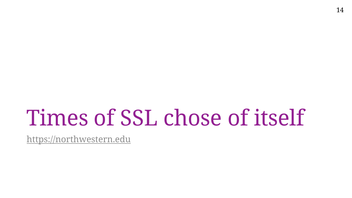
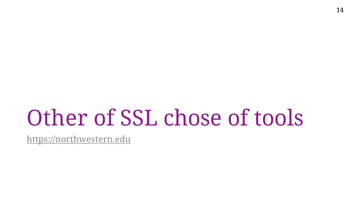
Times: Times -> Other
itself: itself -> tools
